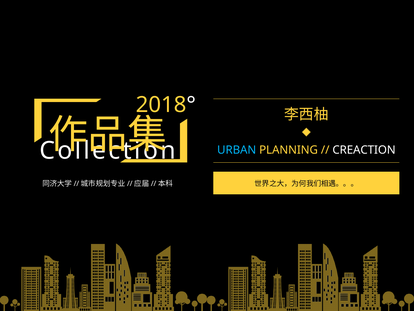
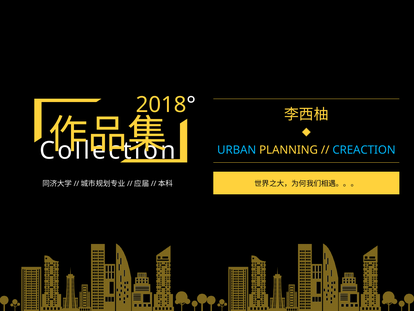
CREACTION colour: white -> light blue
